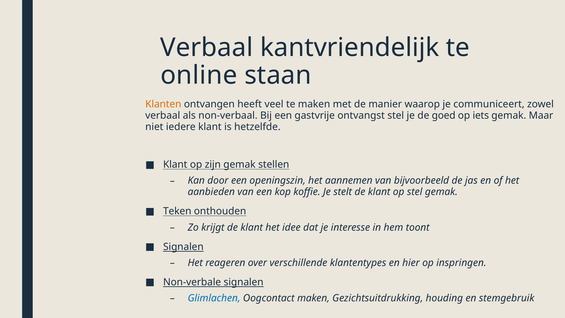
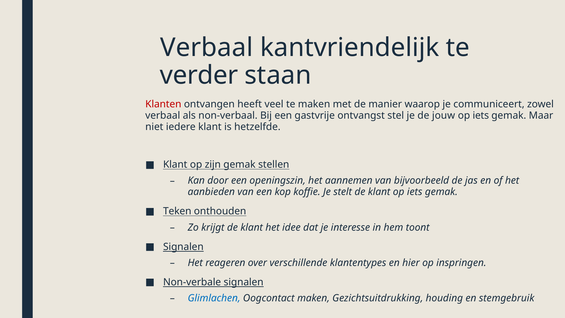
online: online -> verder
Klanten colour: orange -> red
goed: goed -> jouw
klant op stel: stel -> iets
